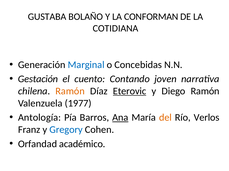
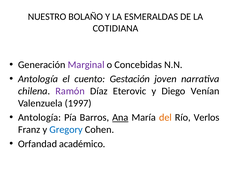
GUSTABA: GUSTABA -> NUESTRO
CONFORMAN: CONFORMAN -> ESMERALDAS
Marginal colour: blue -> purple
Gestación at (38, 79): Gestación -> Antología
Contando: Contando -> Gestación
Ramón at (70, 91) colour: orange -> purple
Eterovic underline: present -> none
Diego Ramón: Ramón -> Venían
1977: 1977 -> 1997
